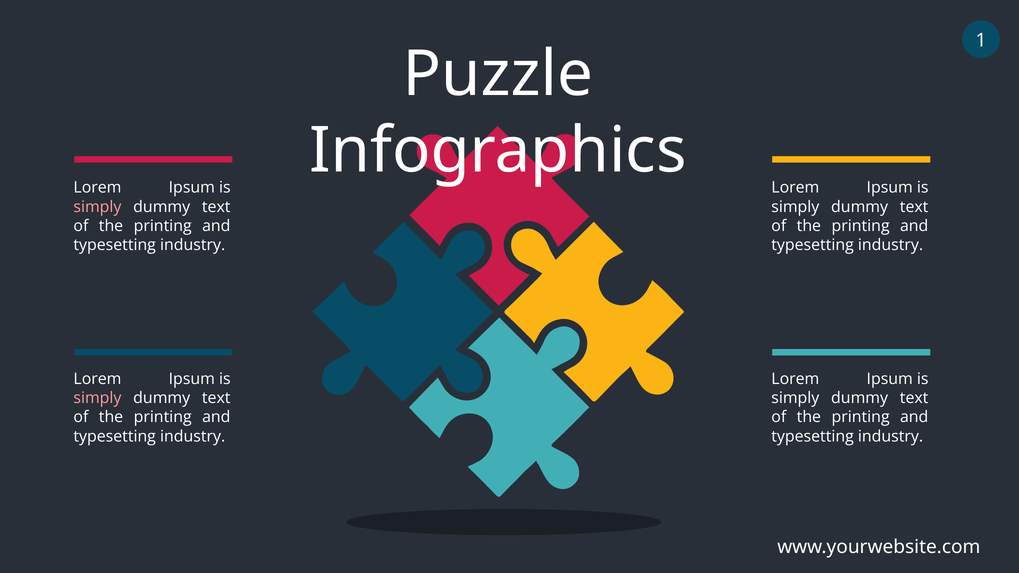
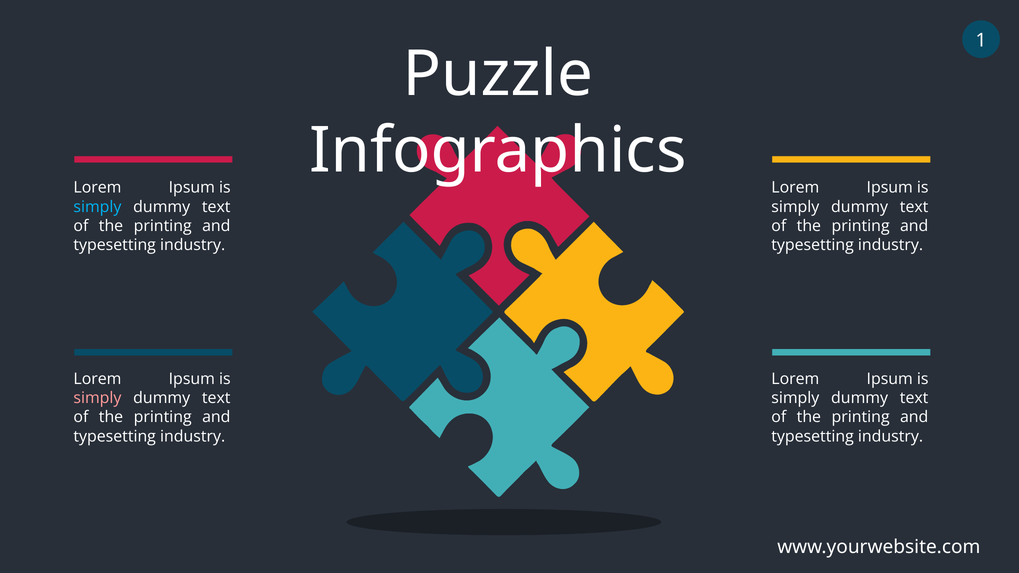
simply at (97, 207) colour: pink -> light blue
